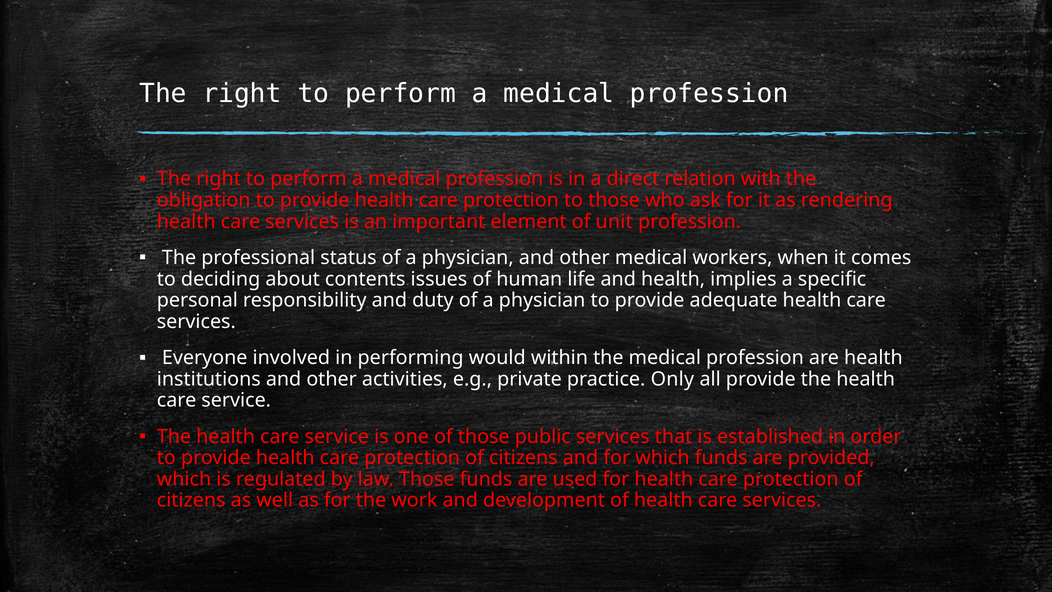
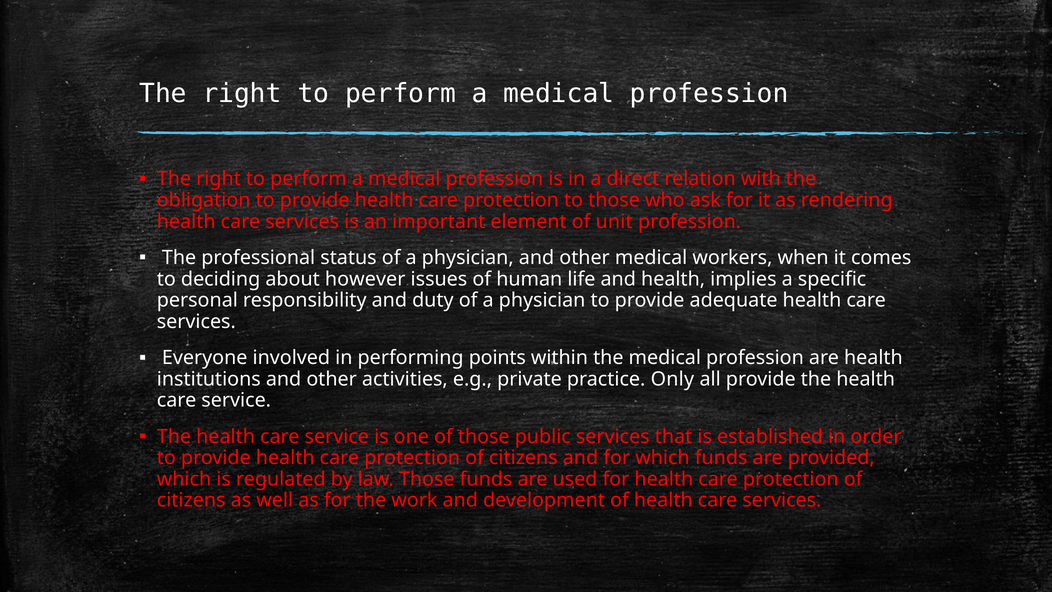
contents: contents -> however
would: would -> points
